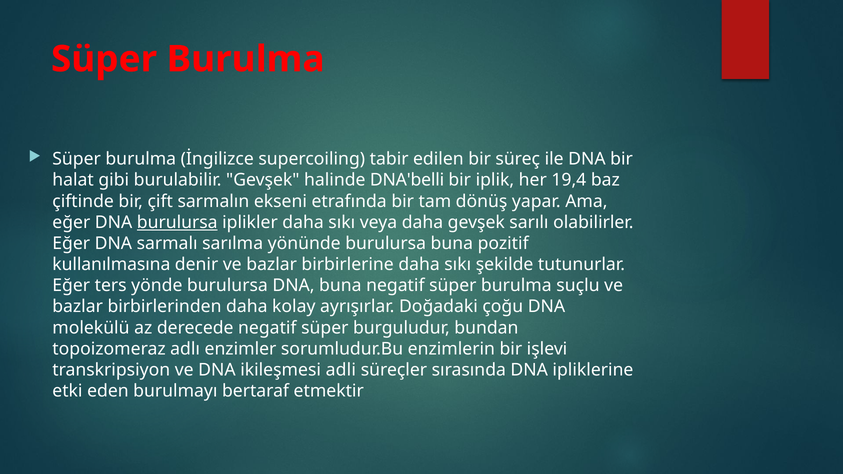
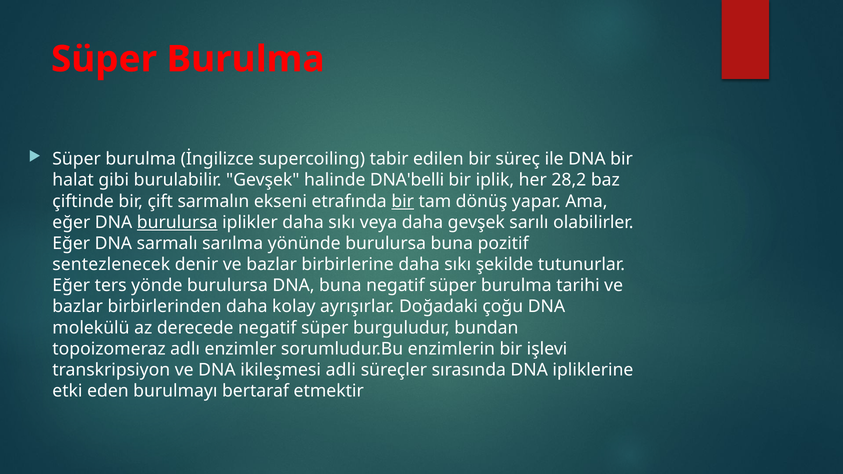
19,4: 19,4 -> 28,2
bir at (403, 201) underline: none -> present
kullanılmasına: kullanılmasına -> sentezlenecek
suçlu: suçlu -> tarihi
